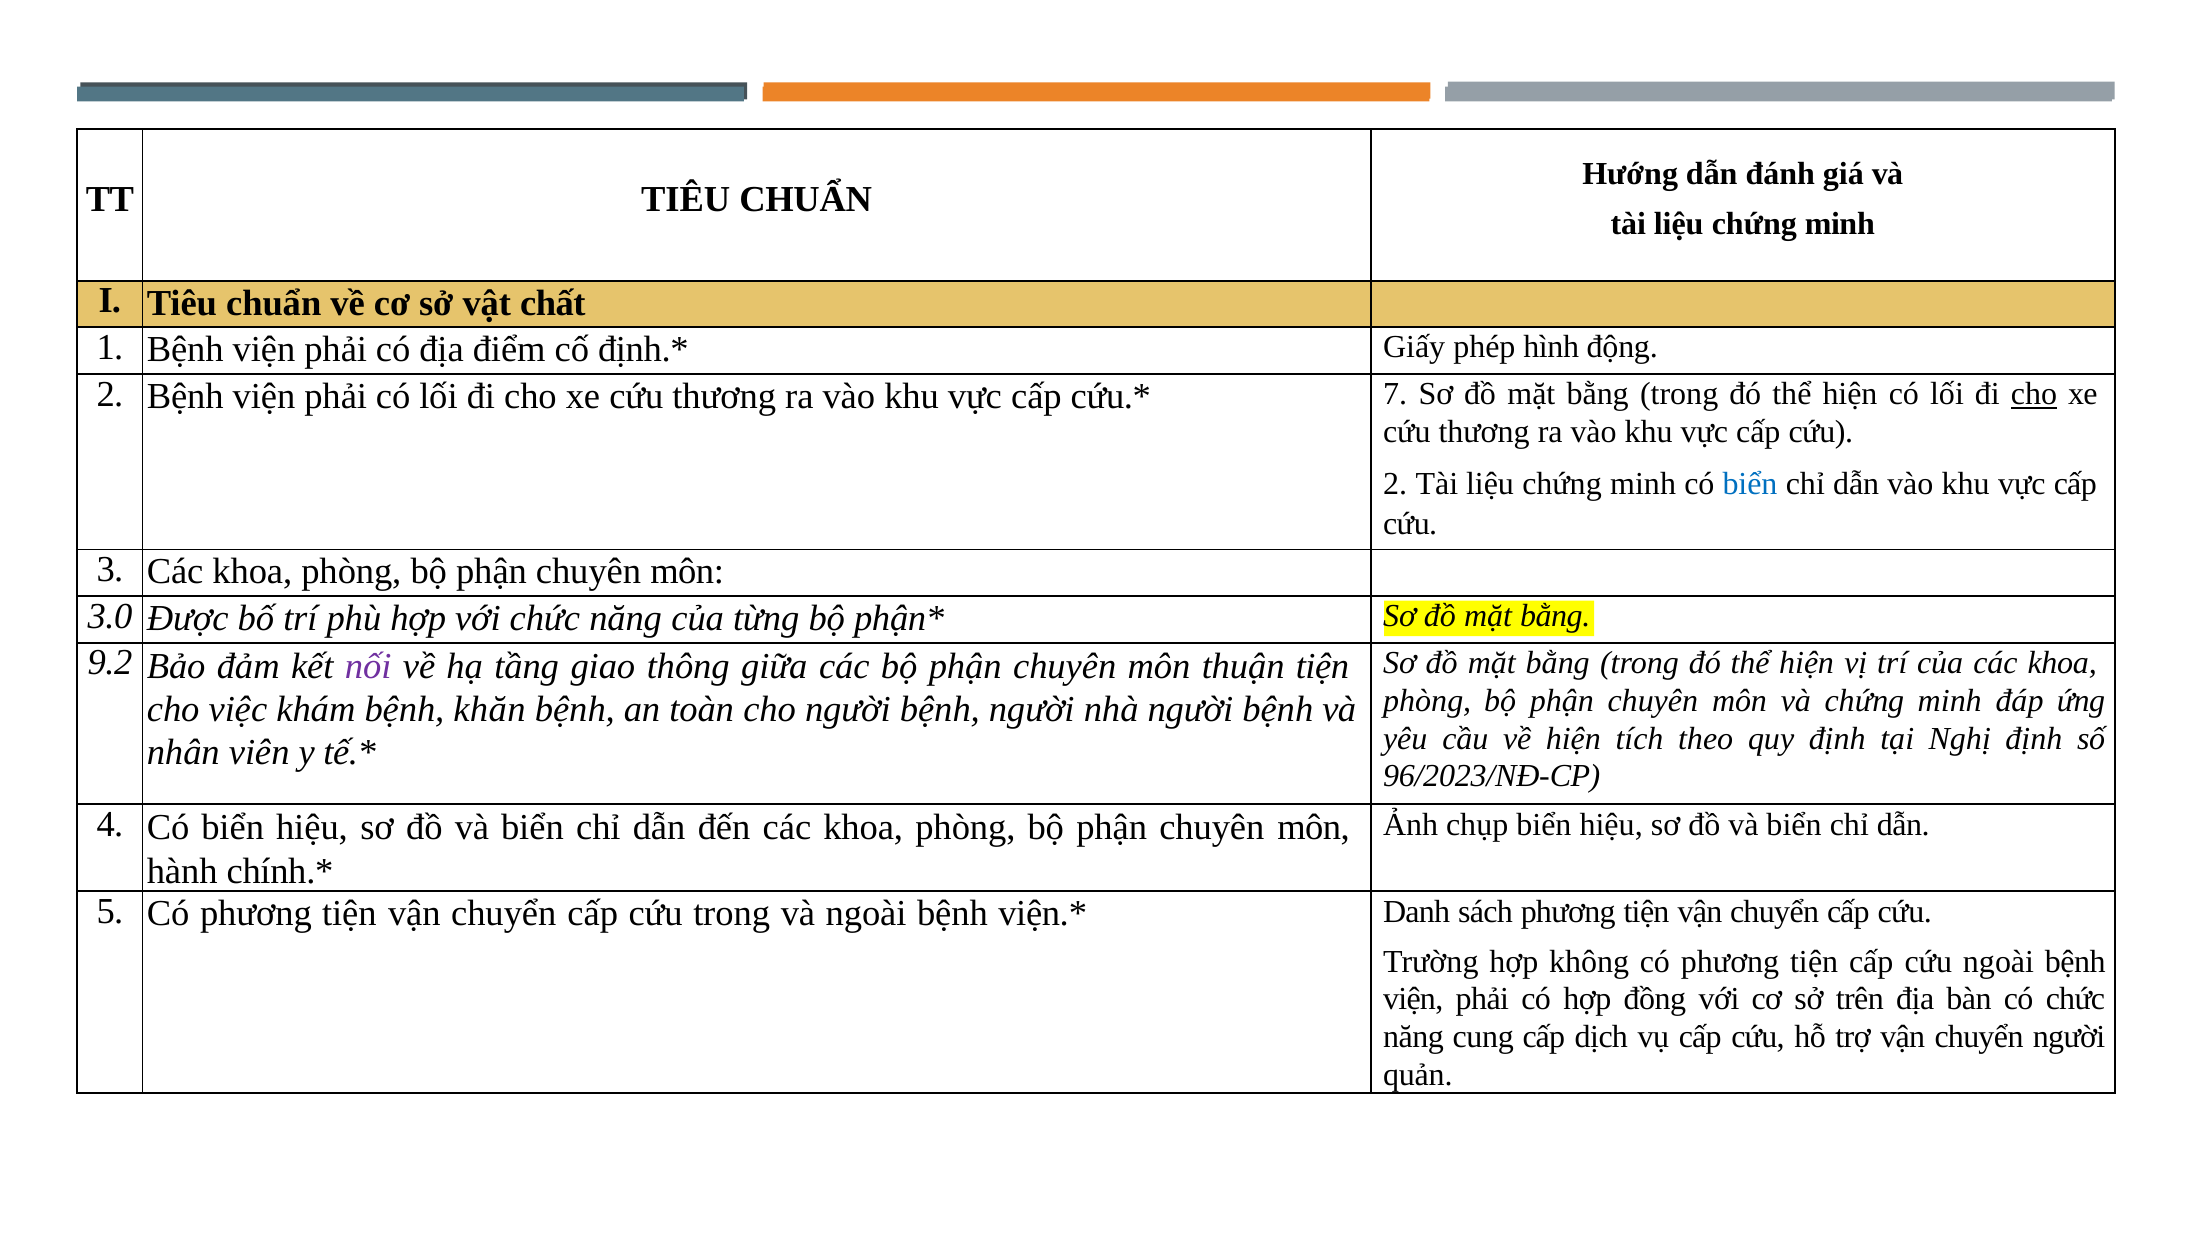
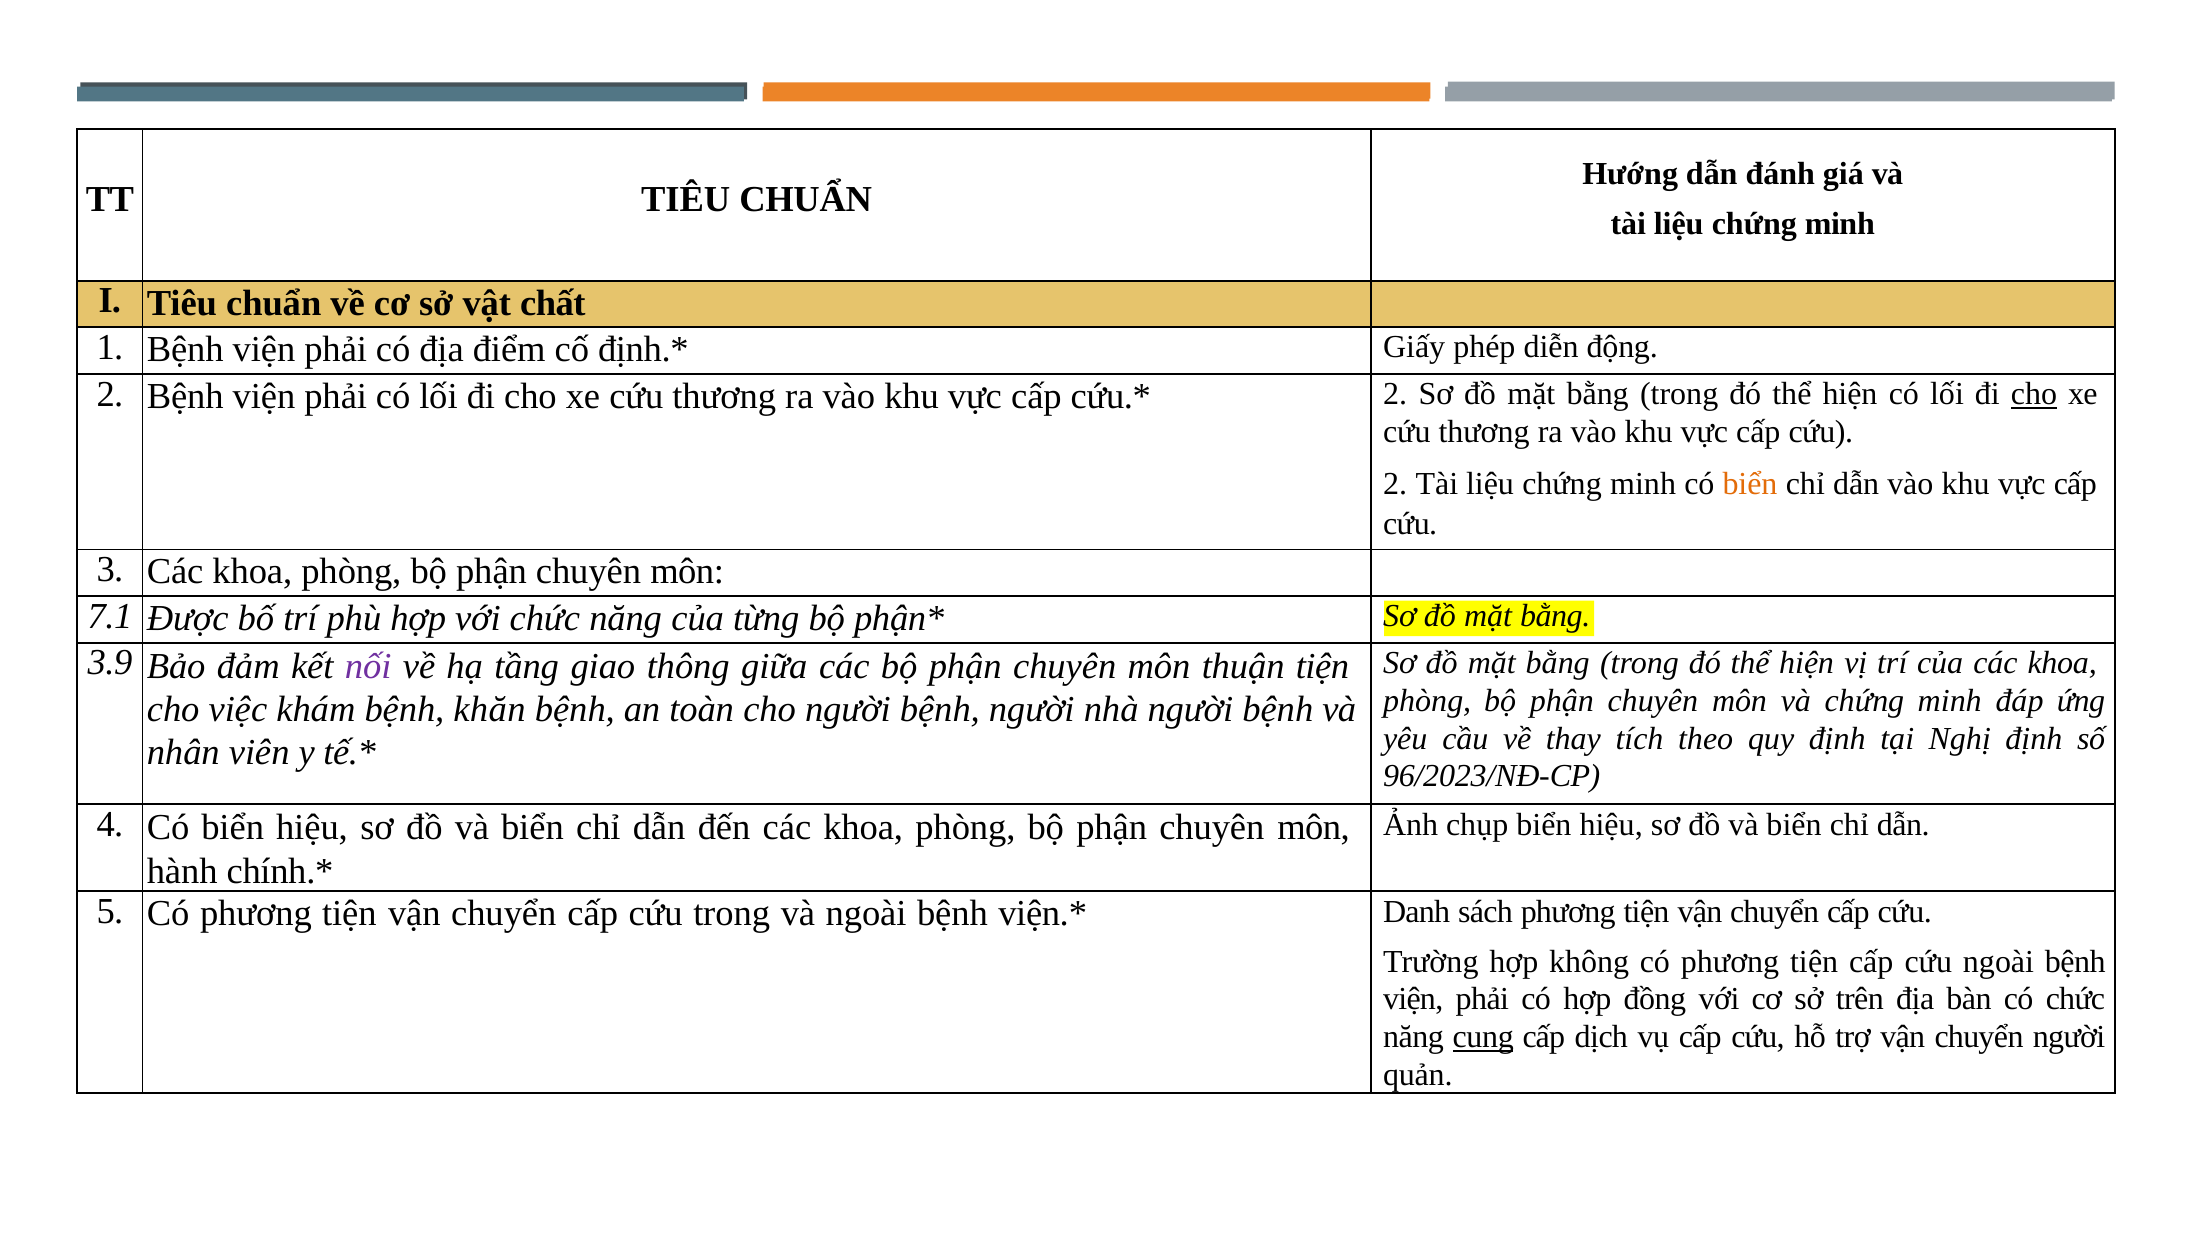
hình: hình -> diễn
7 at (1395, 394): 7 -> 2
biển at (1750, 484) colour: blue -> orange
3.0: 3.0 -> 7.1
9.2: 9.2 -> 3.9
về hiện: hiện -> thay
cung underline: none -> present
